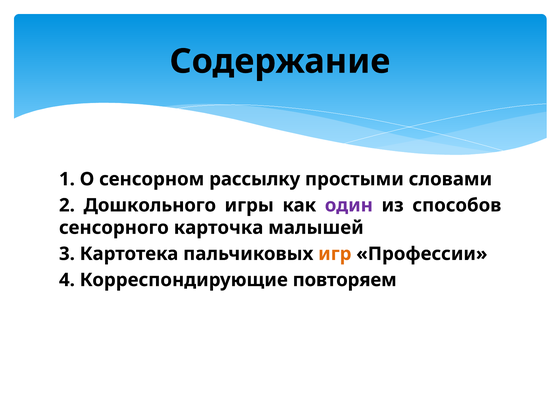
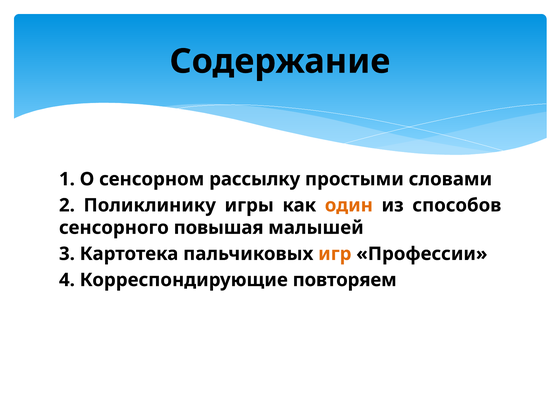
Дошкольного: Дошкольного -> Поликлинику
один colour: purple -> orange
карточка: карточка -> повышая
